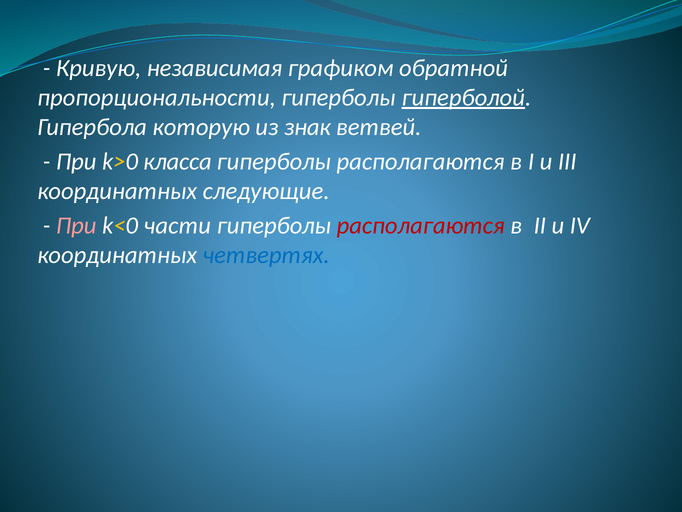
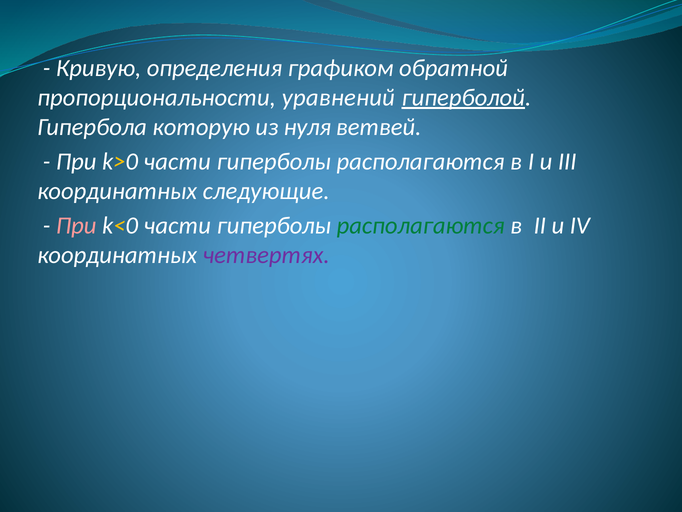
независимая: независимая -> определения
пропорциональности гиперболы: гиперболы -> уравнений
знак: знак -> нуля
k>0 класса: класса -> части
располагаются at (421, 225) colour: red -> green
четвертях colour: blue -> purple
